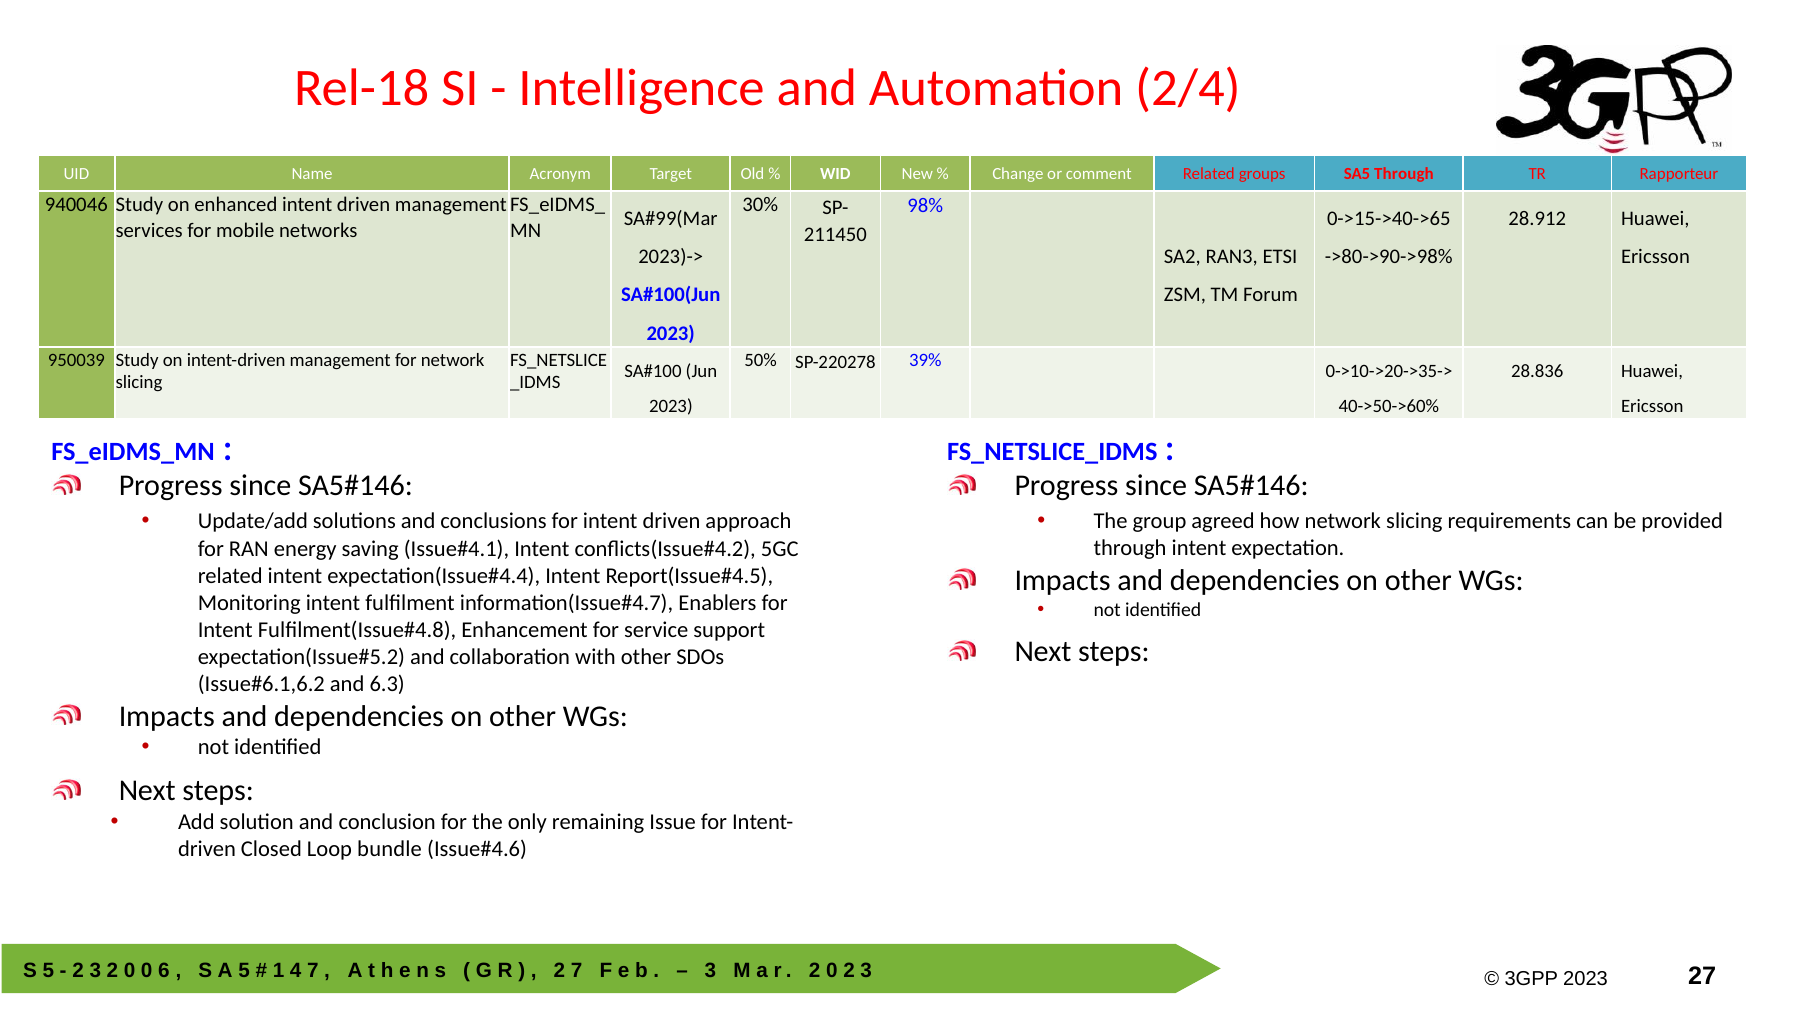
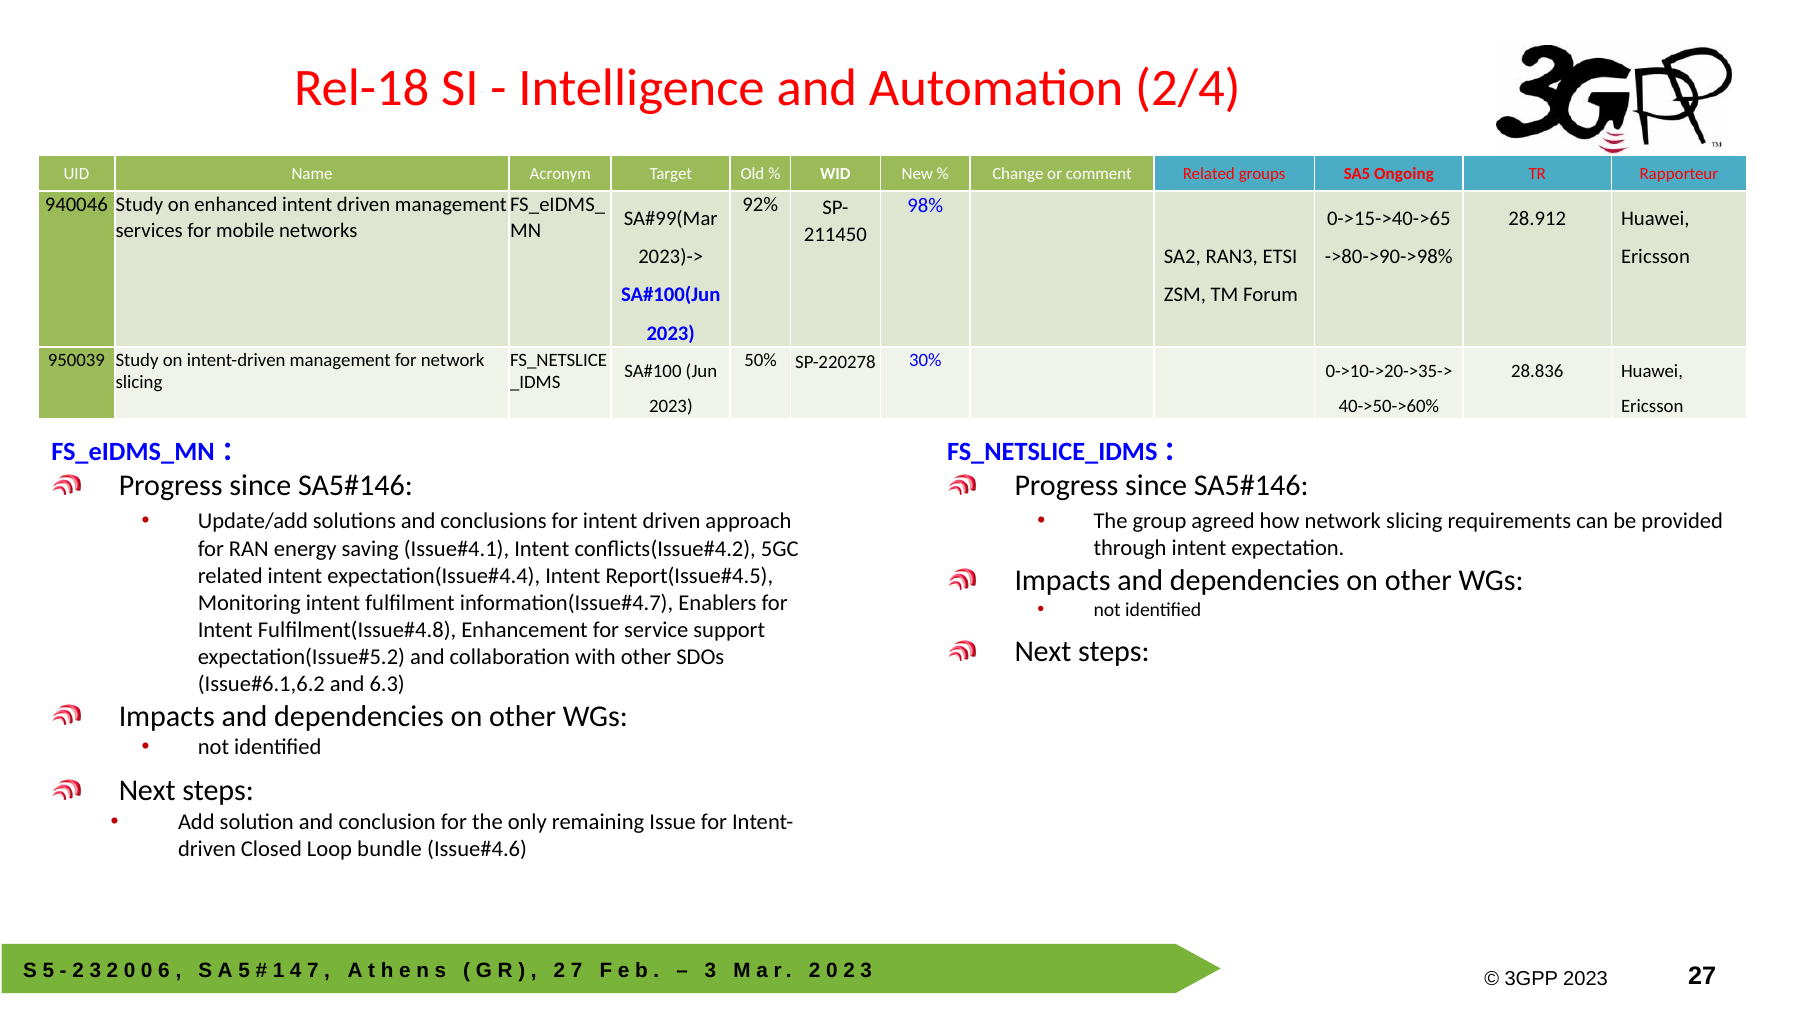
SA5 Through: Through -> Ongoing
30%: 30% -> 92%
39%: 39% -> 30%
